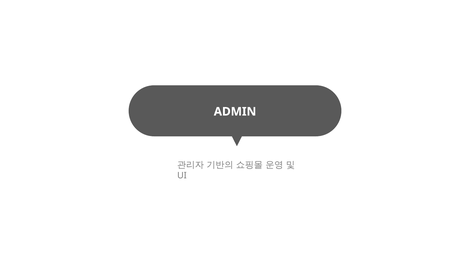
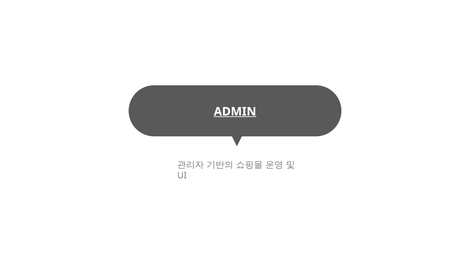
ADMIN underline: none -> present
